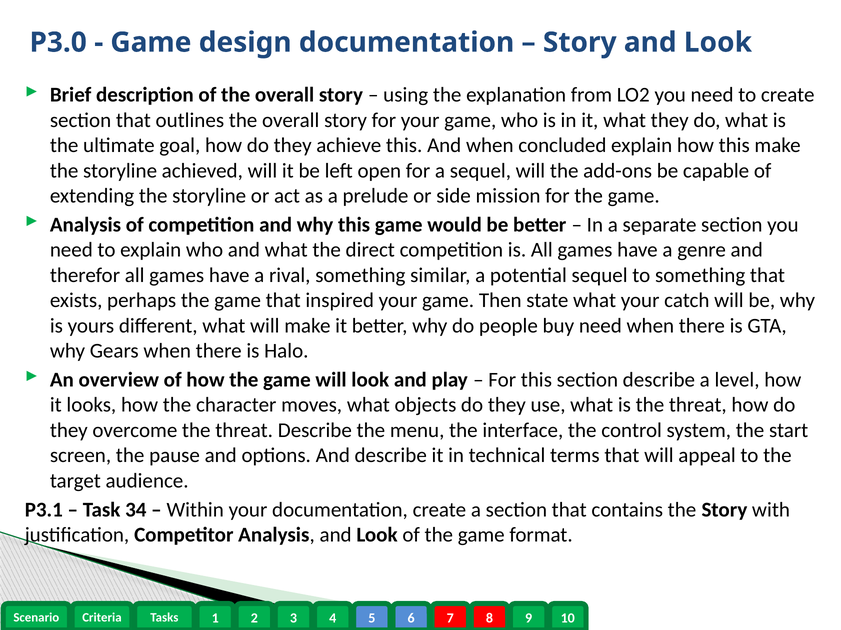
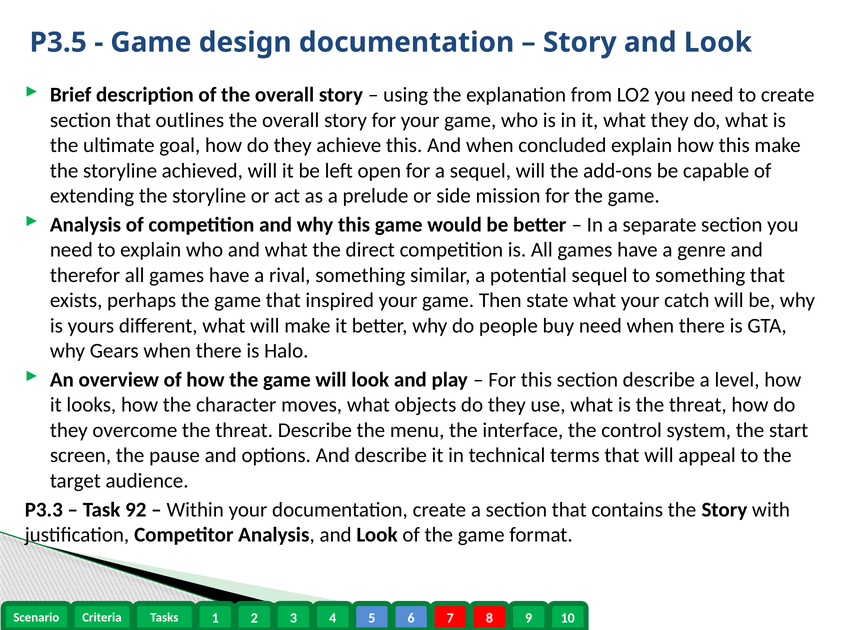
P3.0: P3.0 -> P3.5
P3.1: P3.1 -> P3.3
34: 34 -> 92
